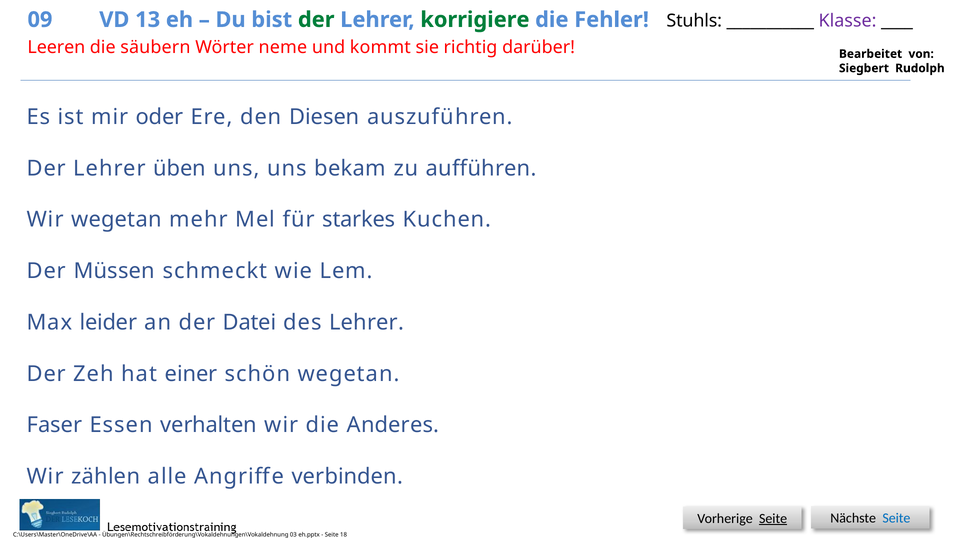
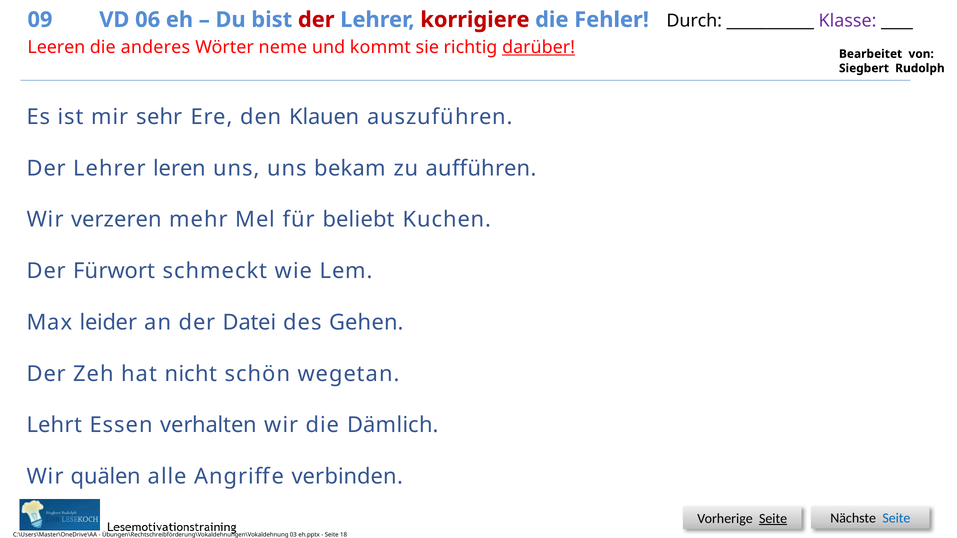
13: 13 -> 06
der at (316, 20) colour: green -> red
korrigiere colour: green -> red
Stuhls: Stuhls -> Durch
säubern: säubern -> anderes
darüber underline: none -> present
oder: oder -> sehr
Diesen: Diesen -> Klauen
üben: üben -> leren
Wir wegetan: wegetan -> verzeren
starkes: starkes -> beliebt
Müssen: Müssen -> Fürwort
des Lehrer: Lehrer -> Gehen
einer: einer -> nicht
Faser: Faser -> Lehrt
Anderes: Anderes -> Dämlich
zählen: zählen -> quälen
